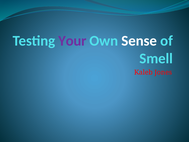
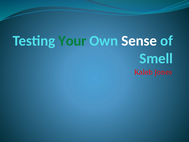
Your colour: purple -> green
